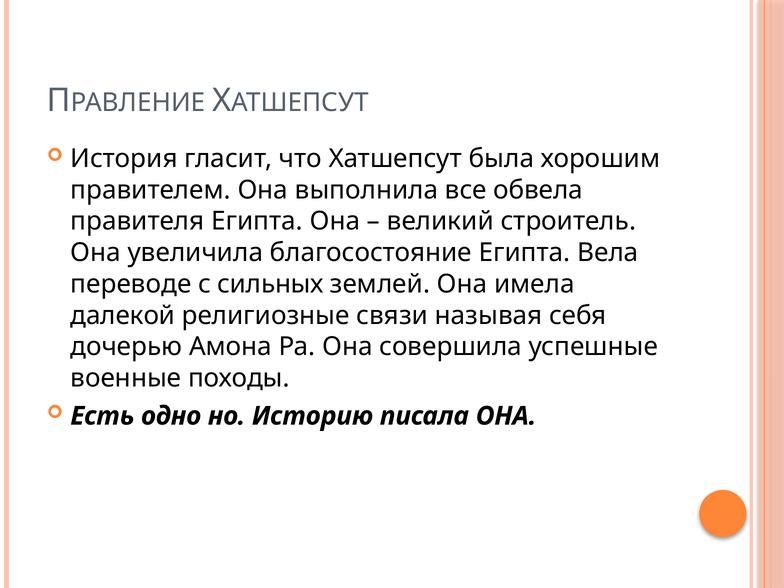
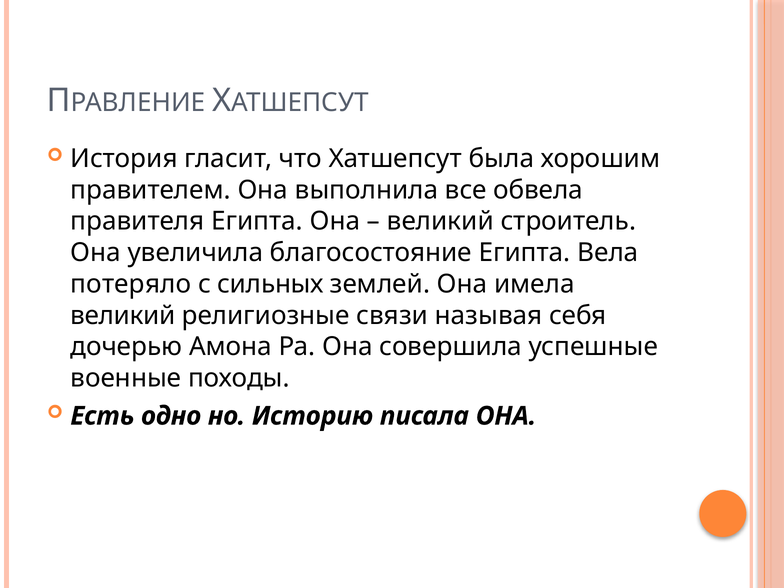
переводе: переводе -> потеряло
далекой at (123, 315): далекой -> великий
